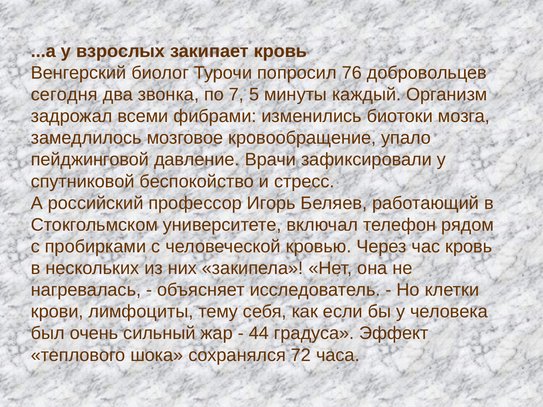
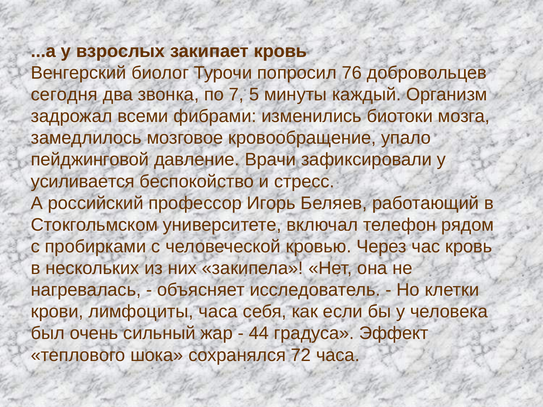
спутниковой: спутниковой -> усиливается
лимфоциты тему: тему -> часа
